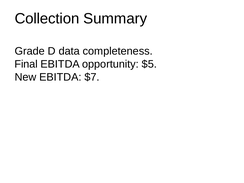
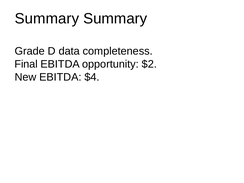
Collection at (47, 19): Collection -> Summary
$5: $5 -> $2
$7: $7 -> $4
